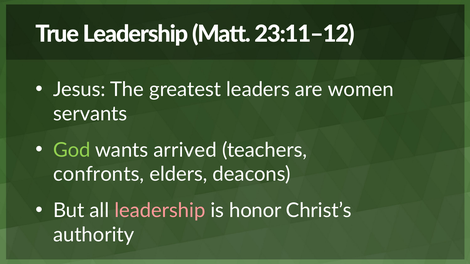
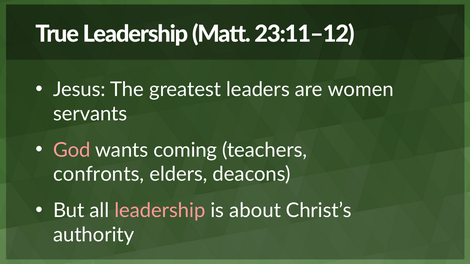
God colour: light green -> pink
arrived: arrived -> coming
honor: honor -> about
